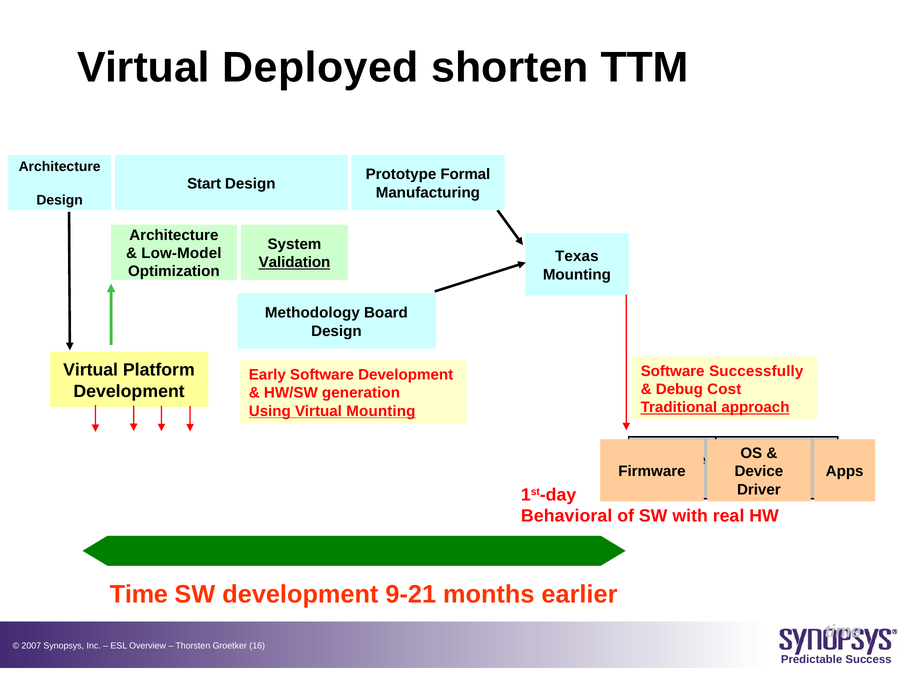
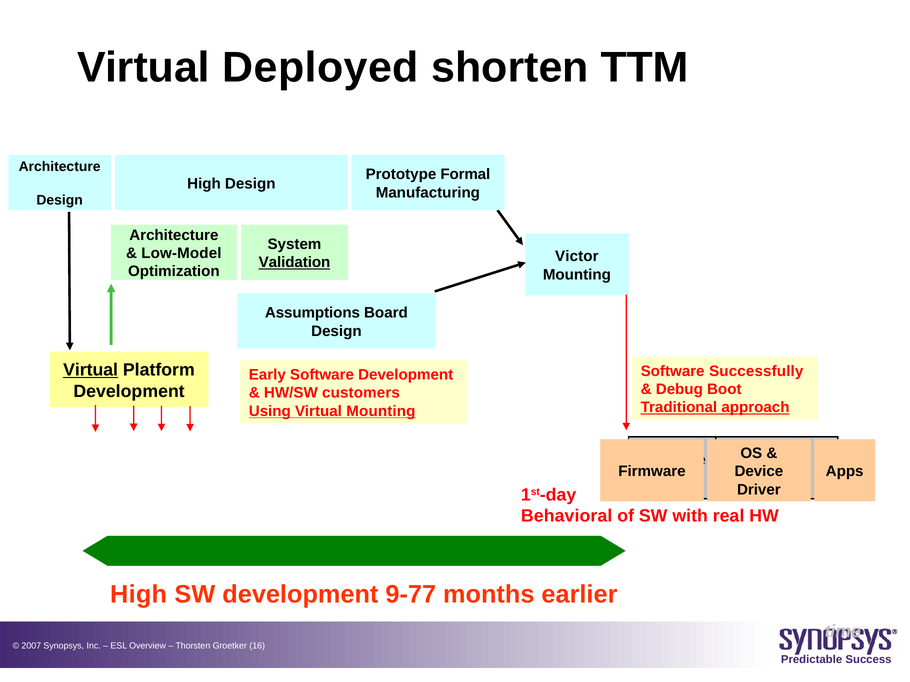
Start at (204, 184): Start -> High
Texas: Texas -> Victor
Methodology: Methodology -> Assumptions
Virtual at (91, 370) underline: none -> present
Cost: Cost -> Boot
generation: generation -> customers
Time at (139, 595): Time -> High
9-21: 9-21 -> 9-77
